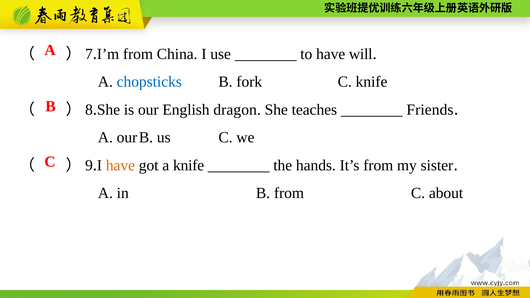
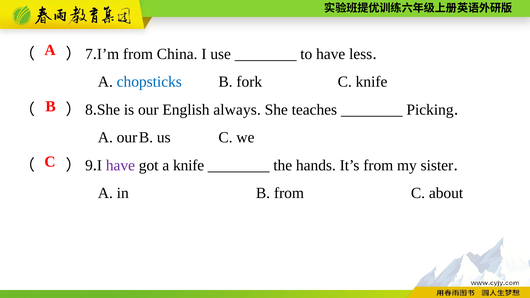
will: will -> less
dragon: dragon -> always
Friends: Friends -> Picking
have at (120, 165) colour: orange -> purple
